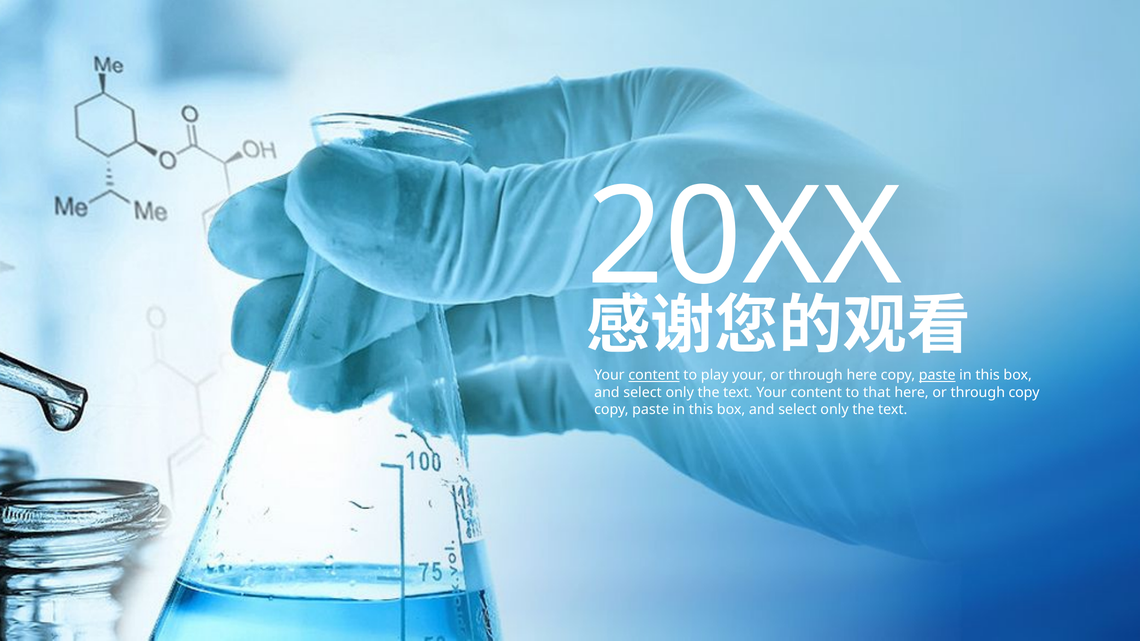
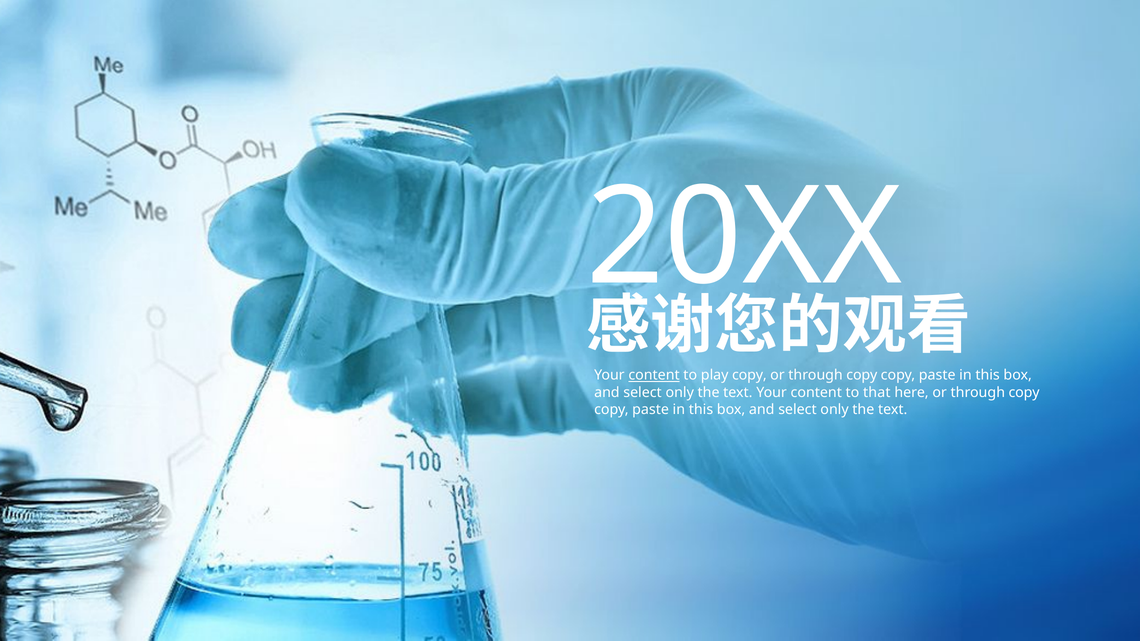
play your: your -> copy
here at (862, 375): here -> copy
paste at (937, 375) underline: present -> none
